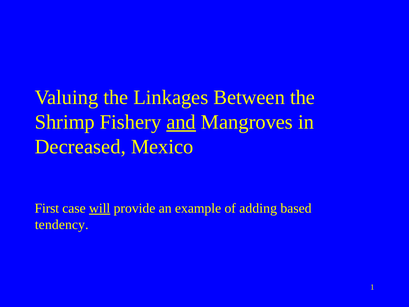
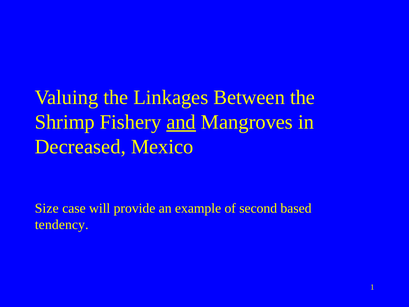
First: First -> Size
will underline: present -> none
adding: adding -> second
